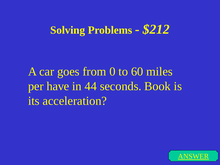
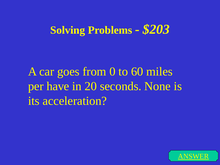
$212: $212 -> $203
44: 44 -> 20
Book: Book -> None
